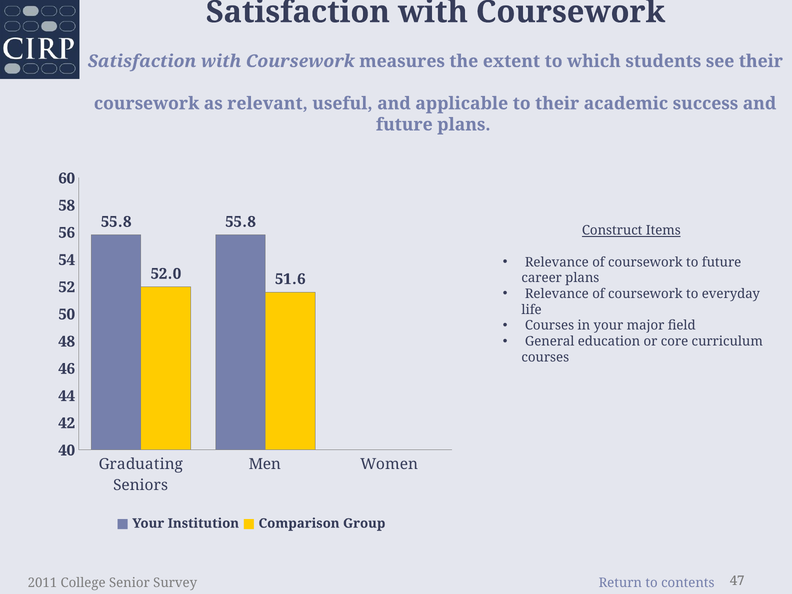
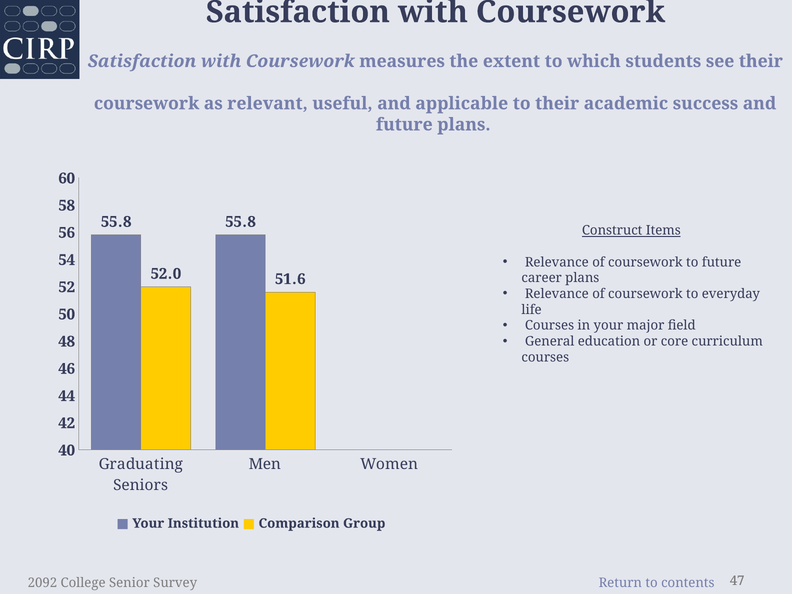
2011: 2011 -> 2092
